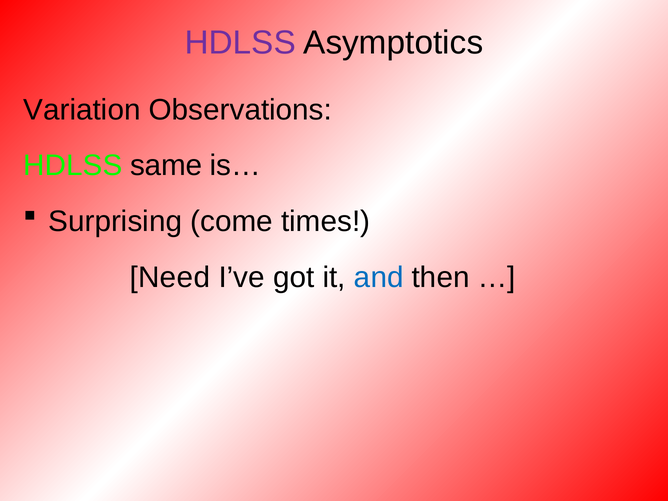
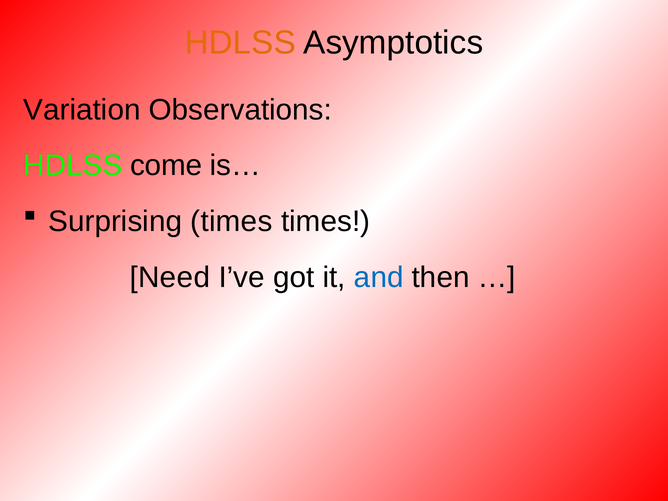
HDLSS at (240, 43) colour: purple -> orange
same: same -> come
Surprising come: come -> times
